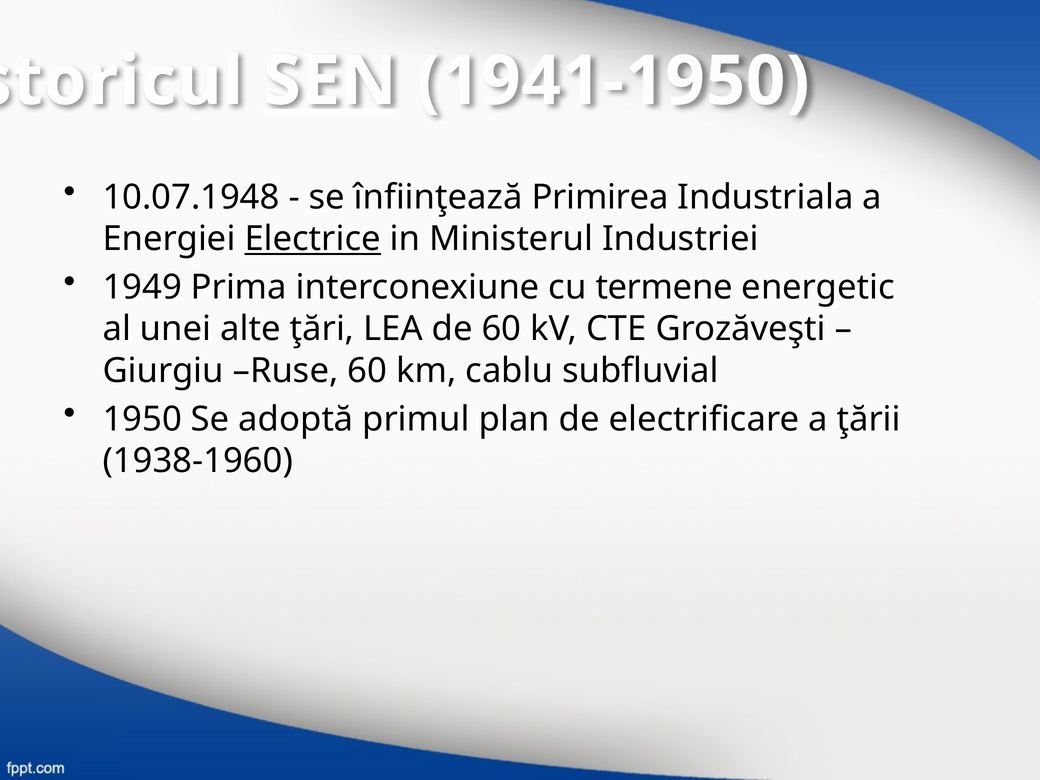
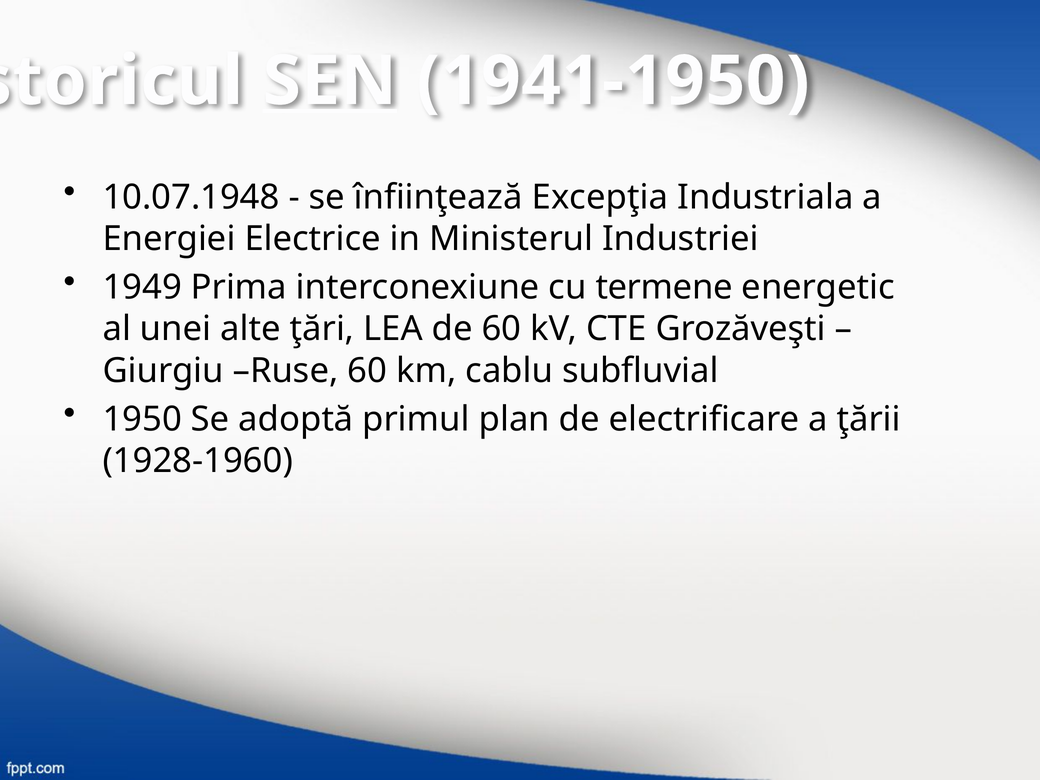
Primirea: Primirea -> Excepţia
Electrice underline: present -> none
1938-1960: 1938-1960 -> 1928-1960
